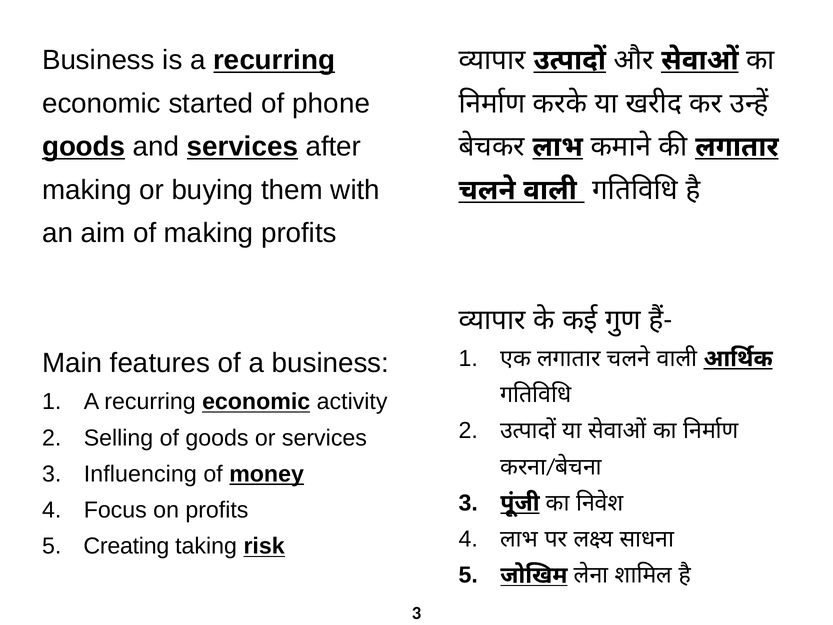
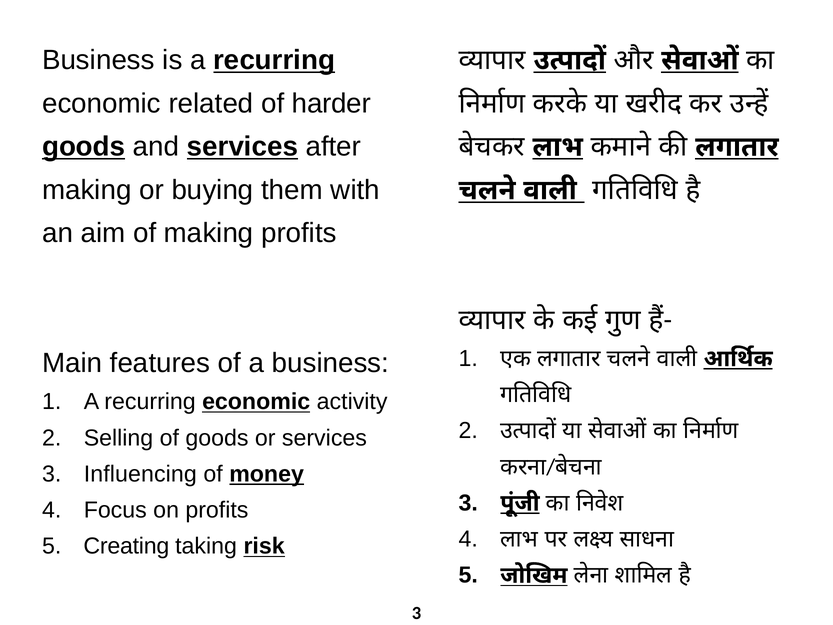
started: started -> related
phone: phone -> harder
